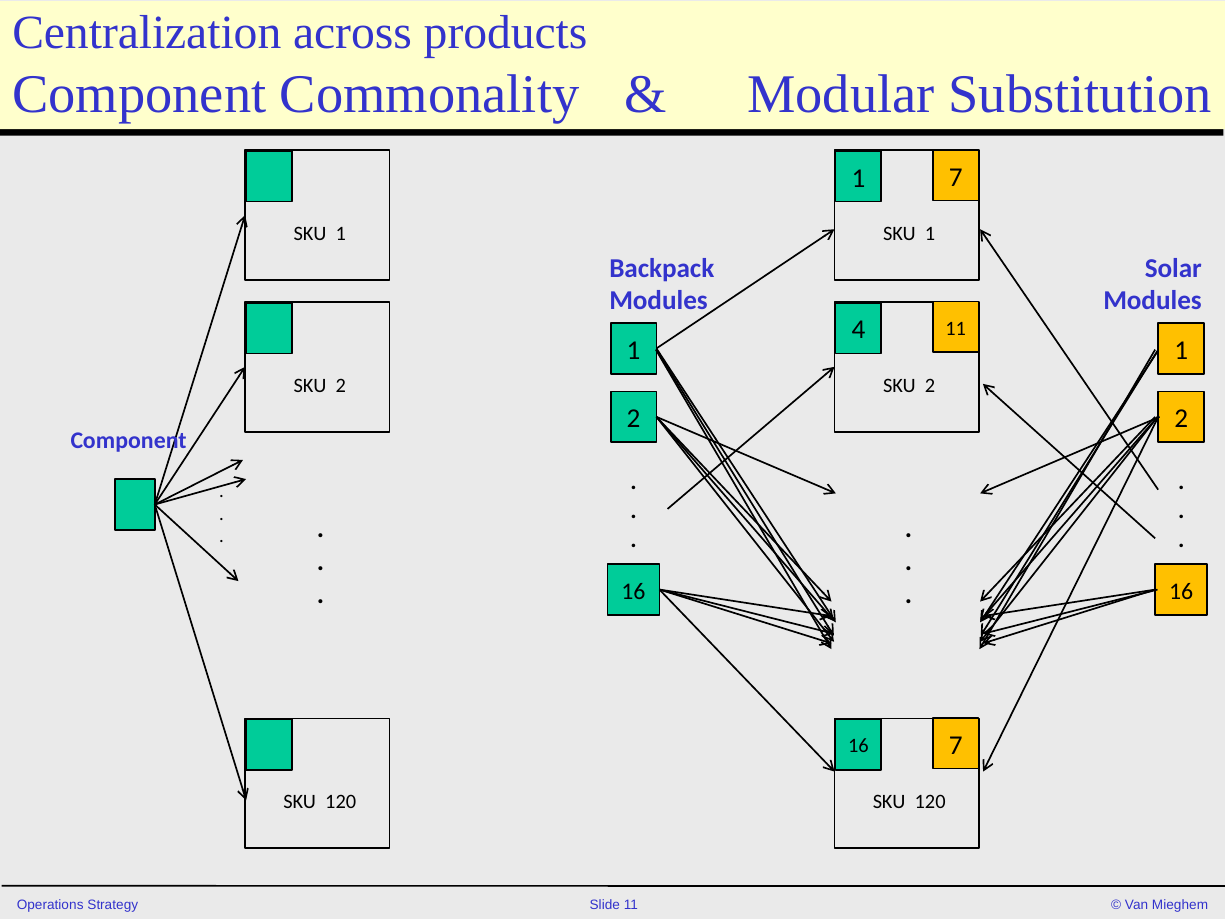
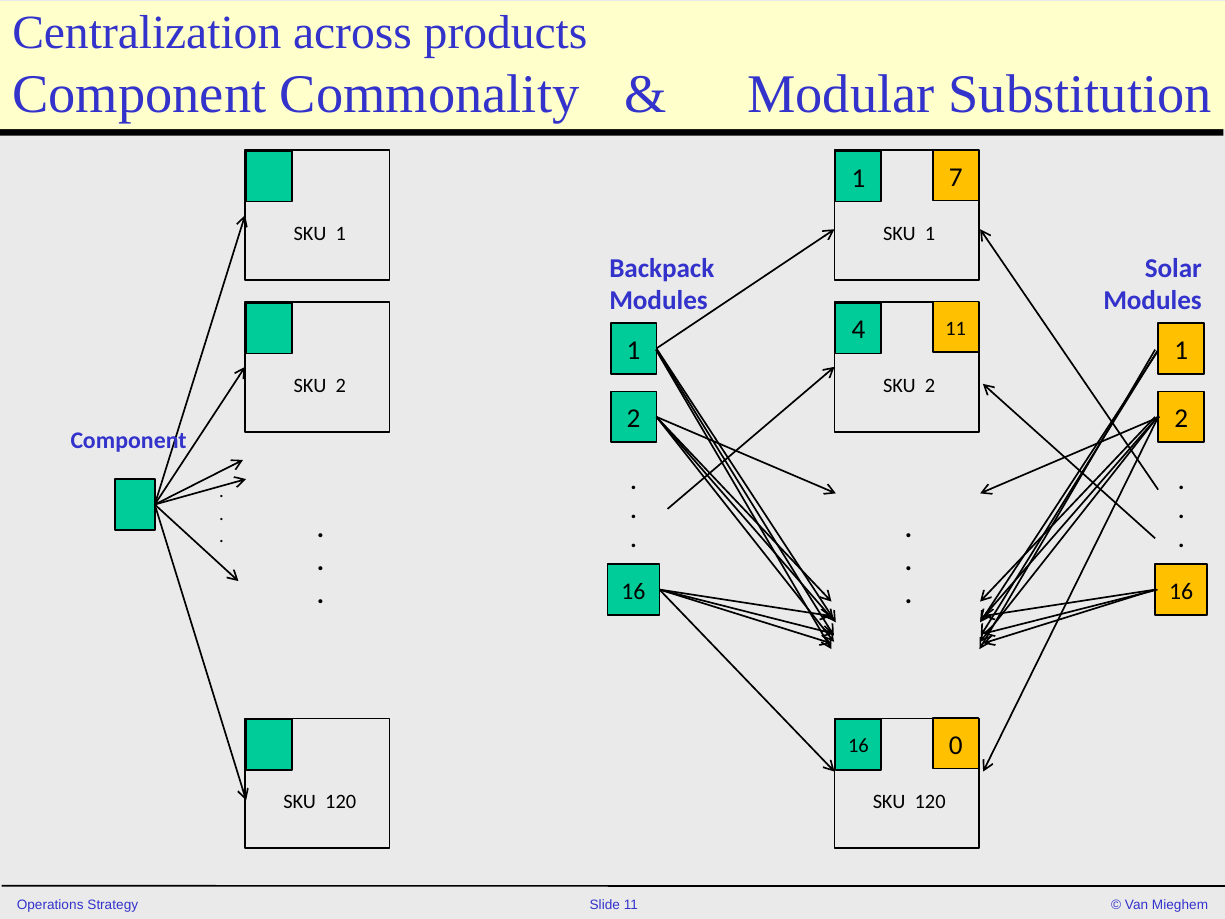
16 7: 7 -> 0
